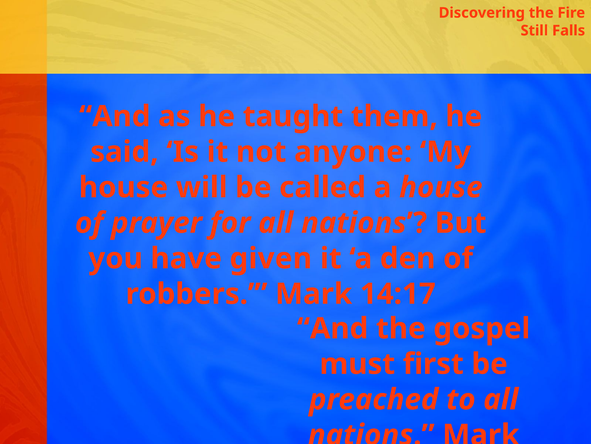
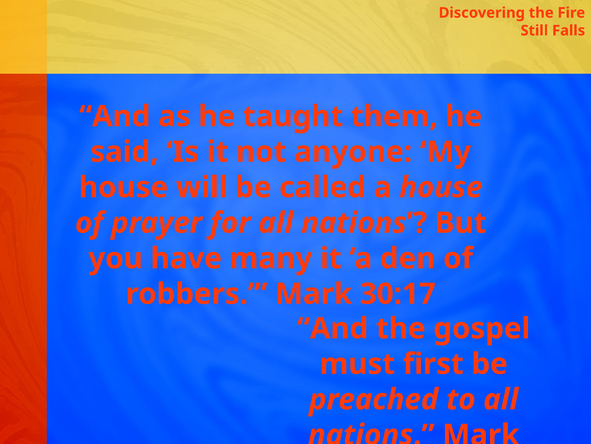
given: given -> many
14:17: 14:17 -> 30:17
